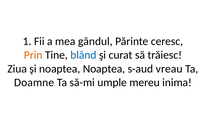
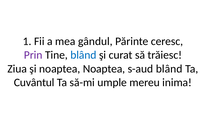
Prin colour: orange -> purple
s-aud vreau: vreau -> blând
Doamne: Doamne -> Cuvântul
